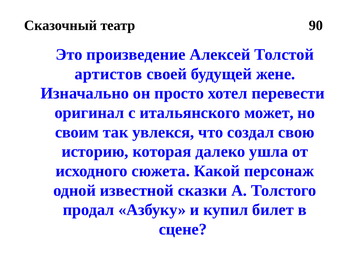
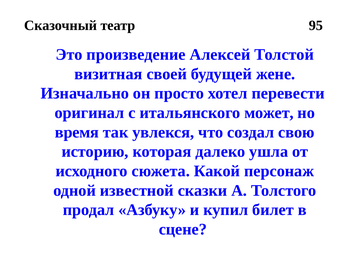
90: 90 -> 95
артистов: артистов -> визитная
своим: своим -> время
